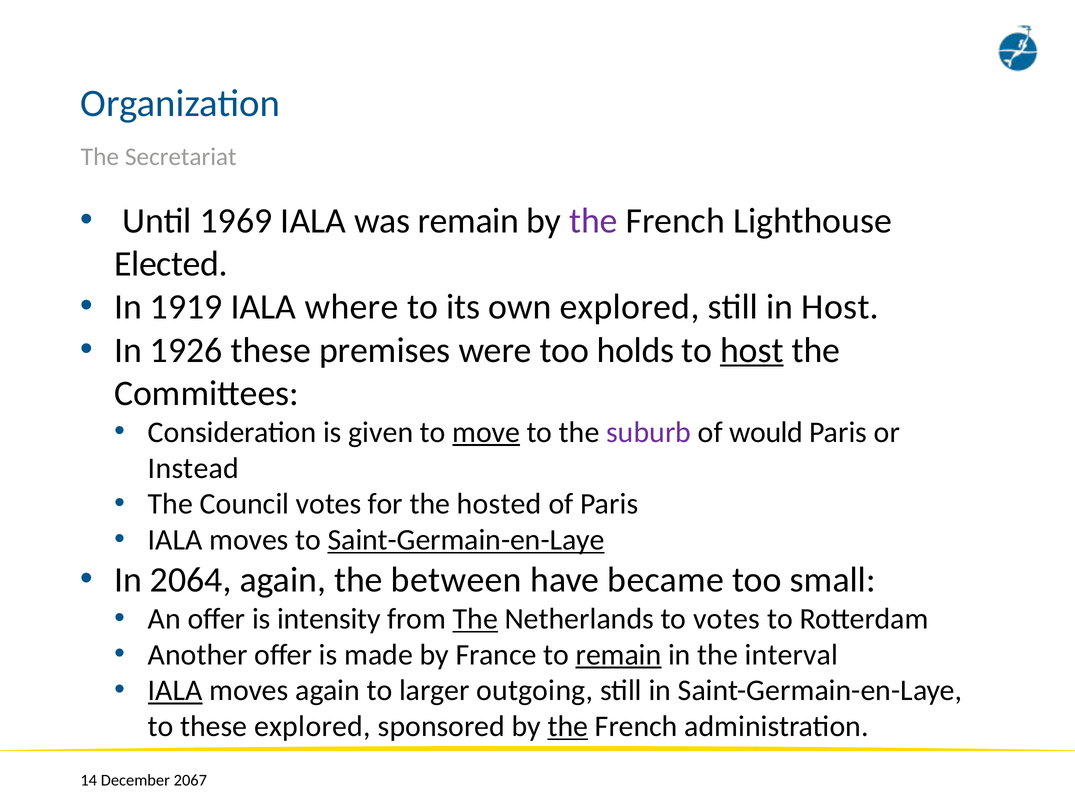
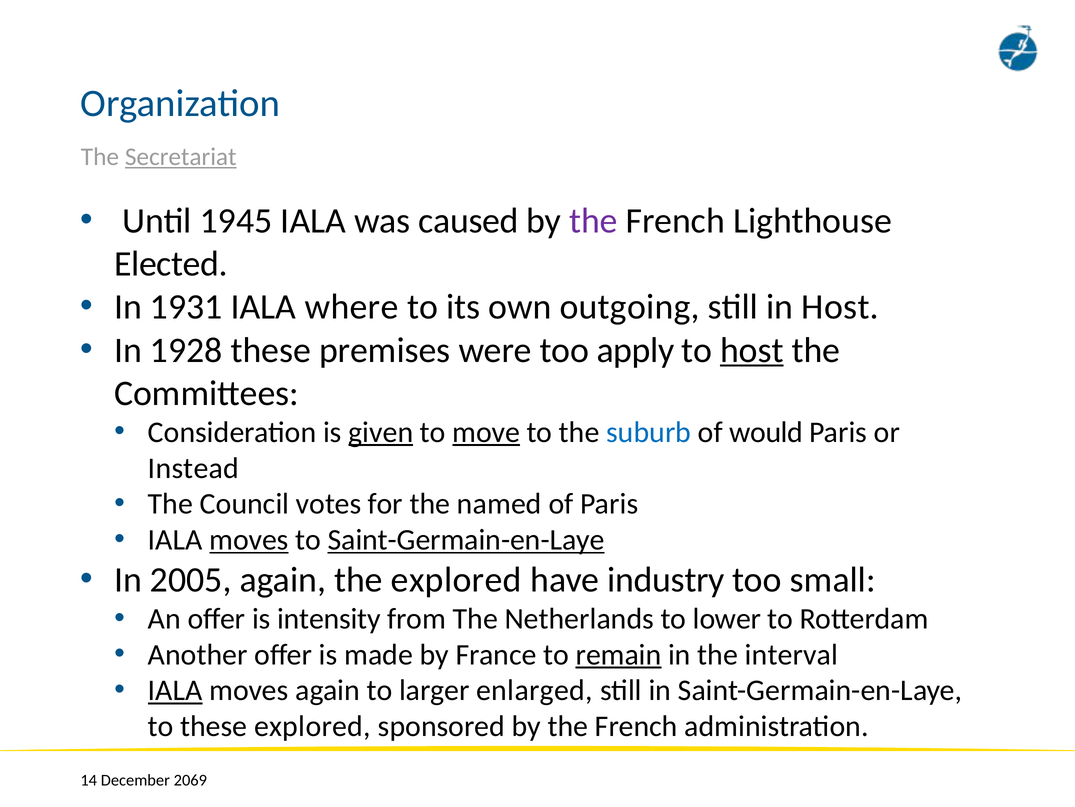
Secretariat underline: none -> present
1969: 1969 -> 1945
was remain: remain -> caused
1919: 1919 -> 1931
own explored: explored -> outgoing
1926: 1926 -> 1928
holds: holds -> apply
given underline: none -> present
suburb colour: purple -> blue
hosted: hosted -> named
moves at (249, 539) underline: none -> present
2064: 2064 -> 2005
the between: between -> explored
became: became -> industry
The at (475, 618) underline: present -> none
to votes: votes -> lower
outgoing: outgoing -> enlarged
the at (568, 726) underline: present -> none
2067: 2067 -> 2069
